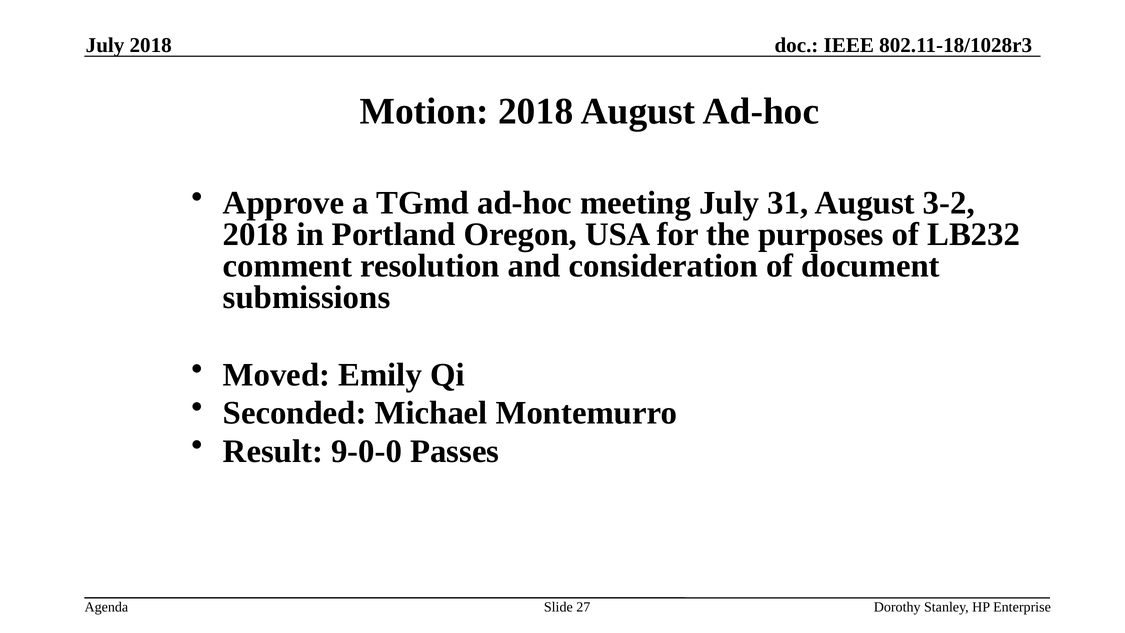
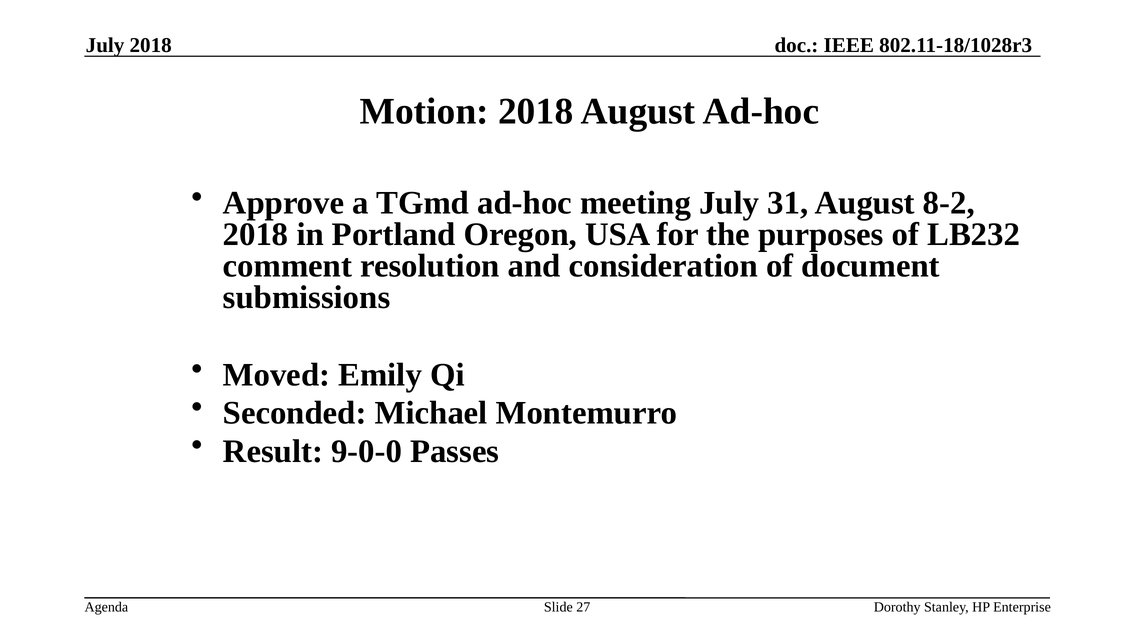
3-2: 3-2 -> 8-2
